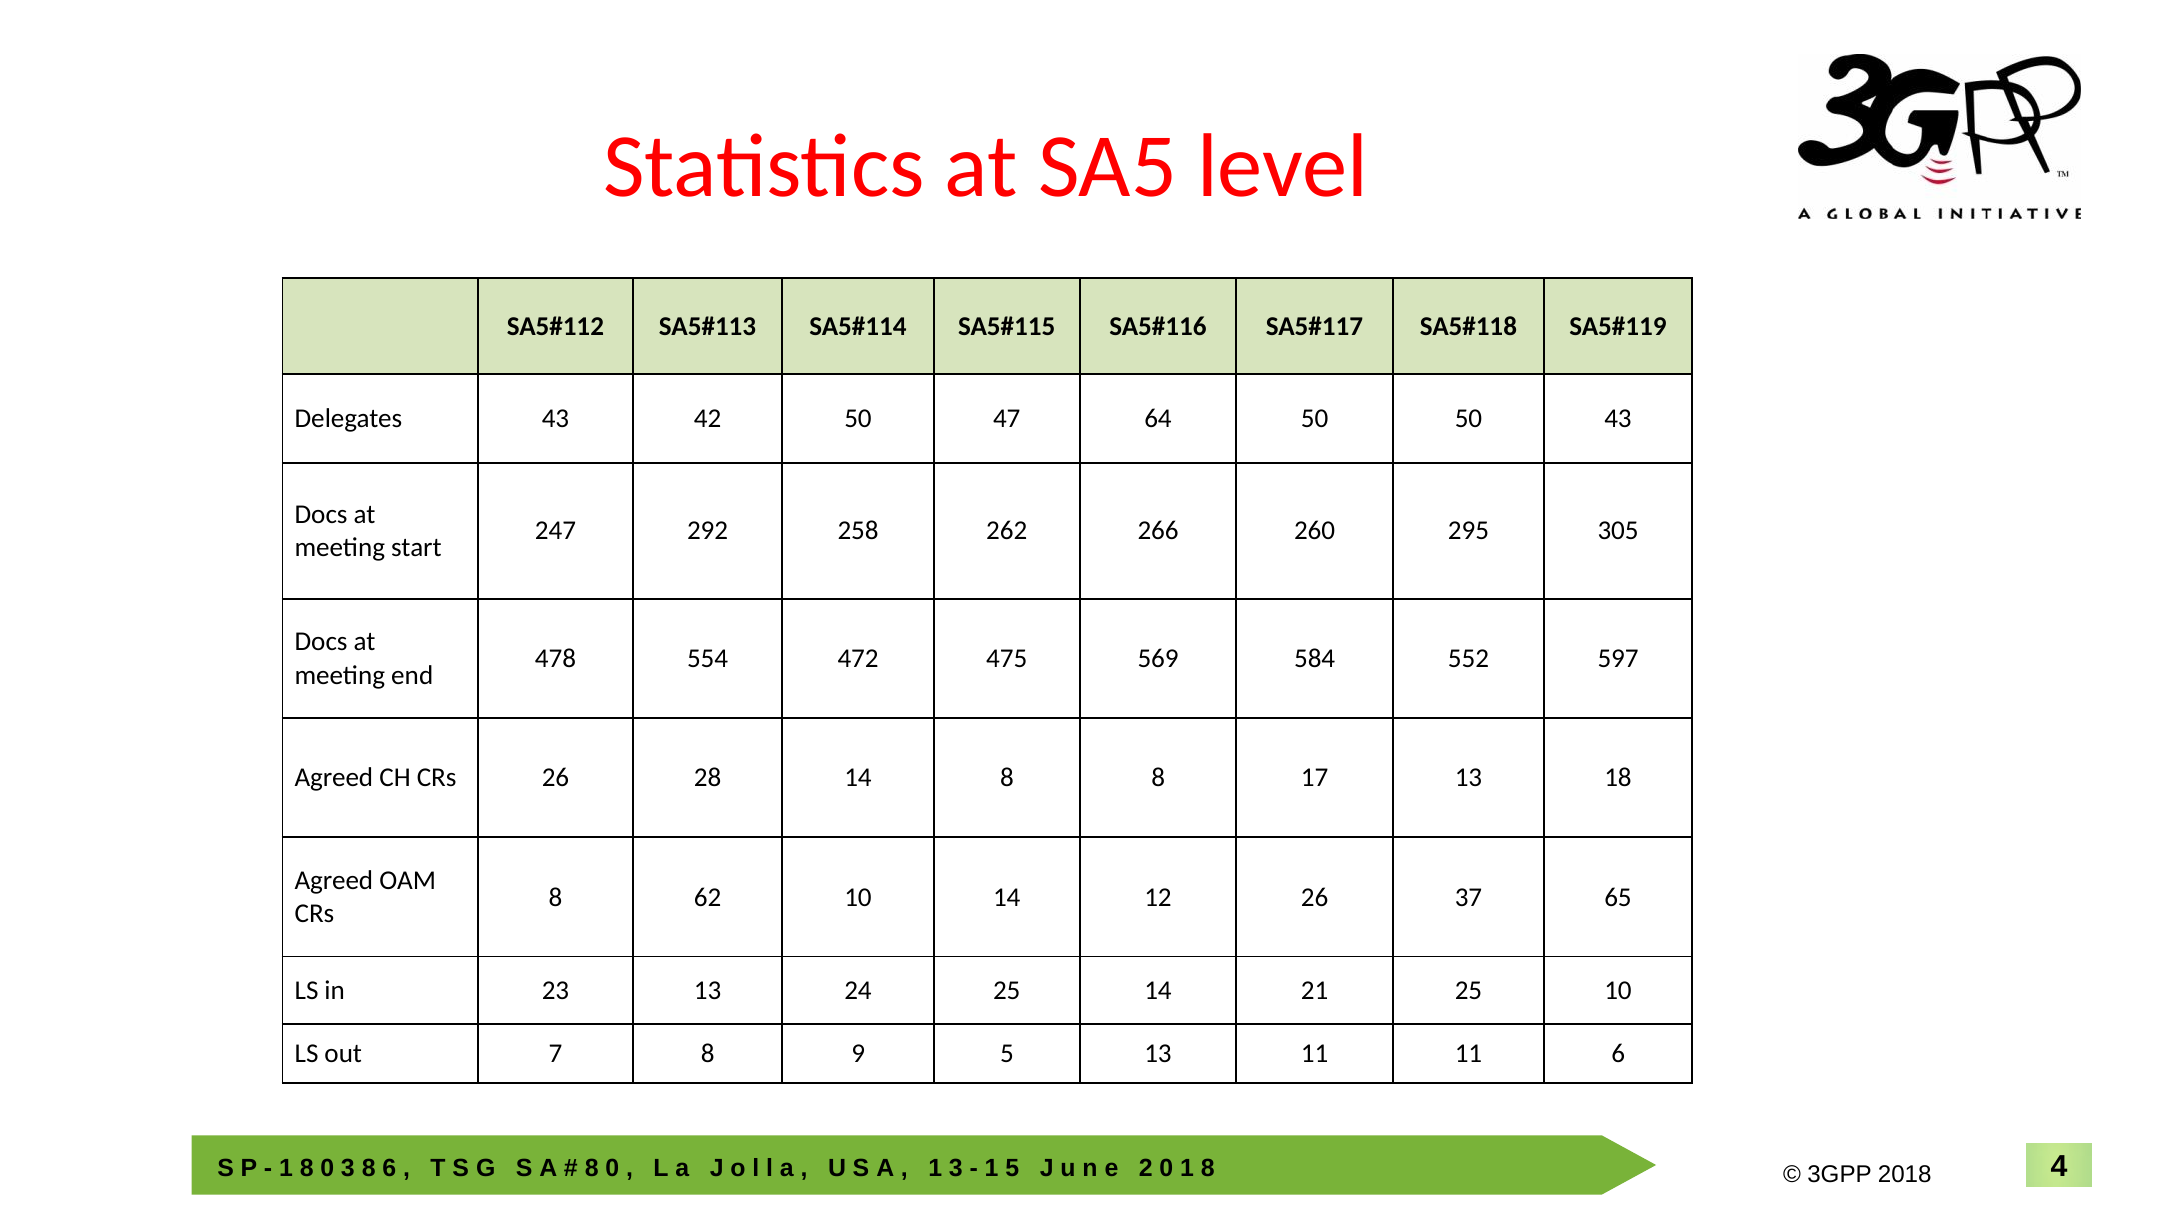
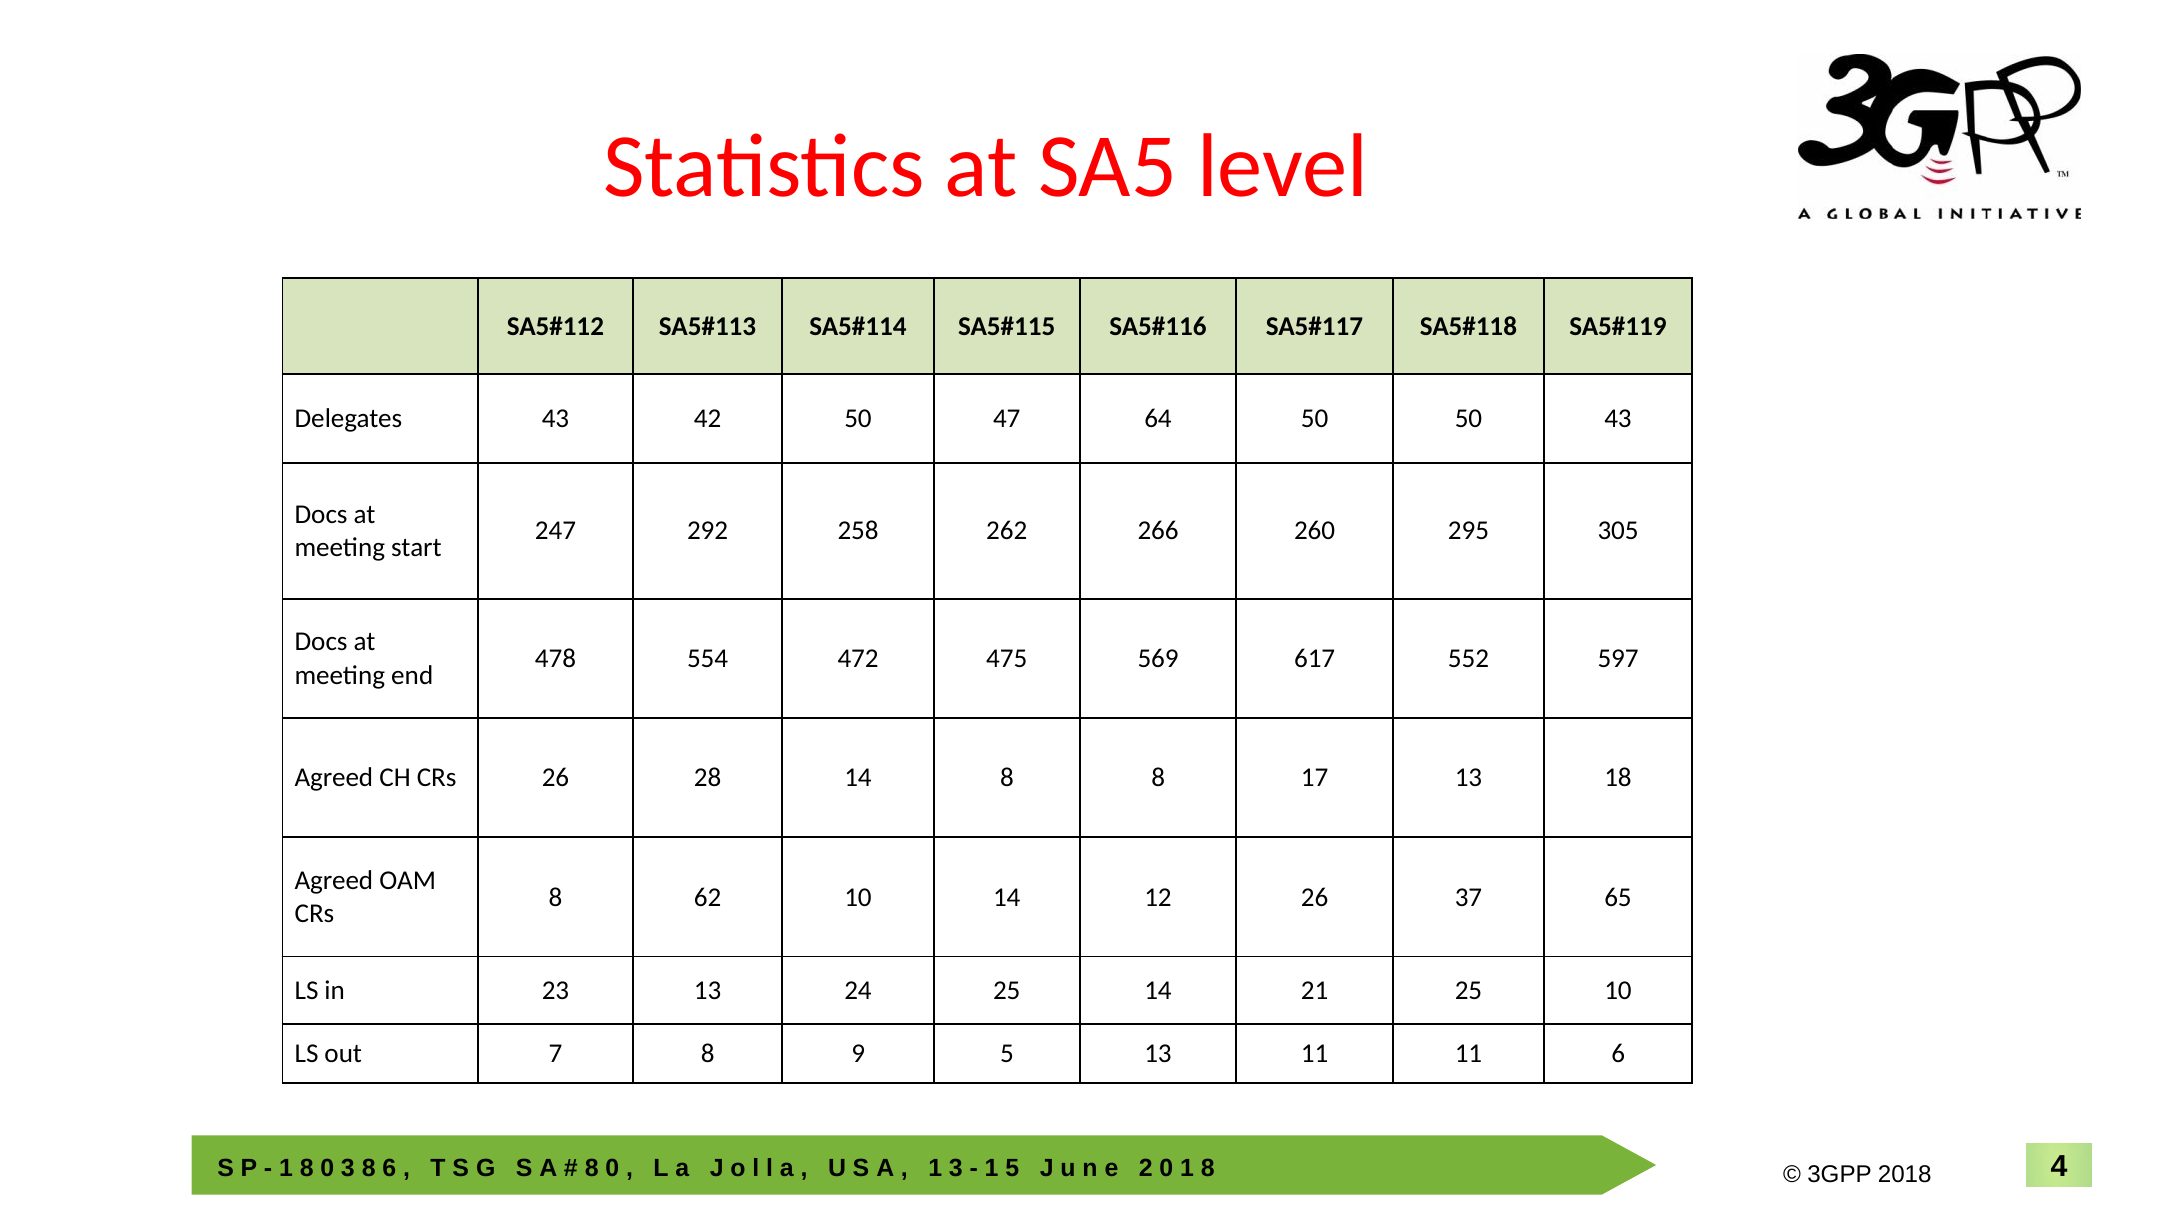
584: 584 -> 617
